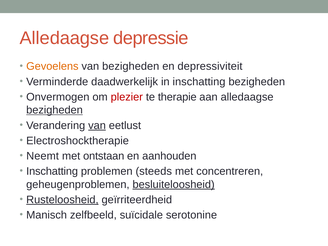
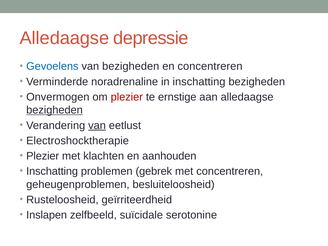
Gevoelens colour: orange -> blue
en depressiviteit: depressiviteit -> concentreren
daadwerkelijk: daadwerkelijk -> noradrenaline
therapie: therapie -> ernstige
Neemt at (43, 156): Neemt -> Plezier
ontstaan: ontstaan -> klachten
steeds: steeds -> gebrek
besluiteloosheid underline: present -> none
Rusteloosheid underline: present -> none
Manisch: Manisch -> Inslapen
